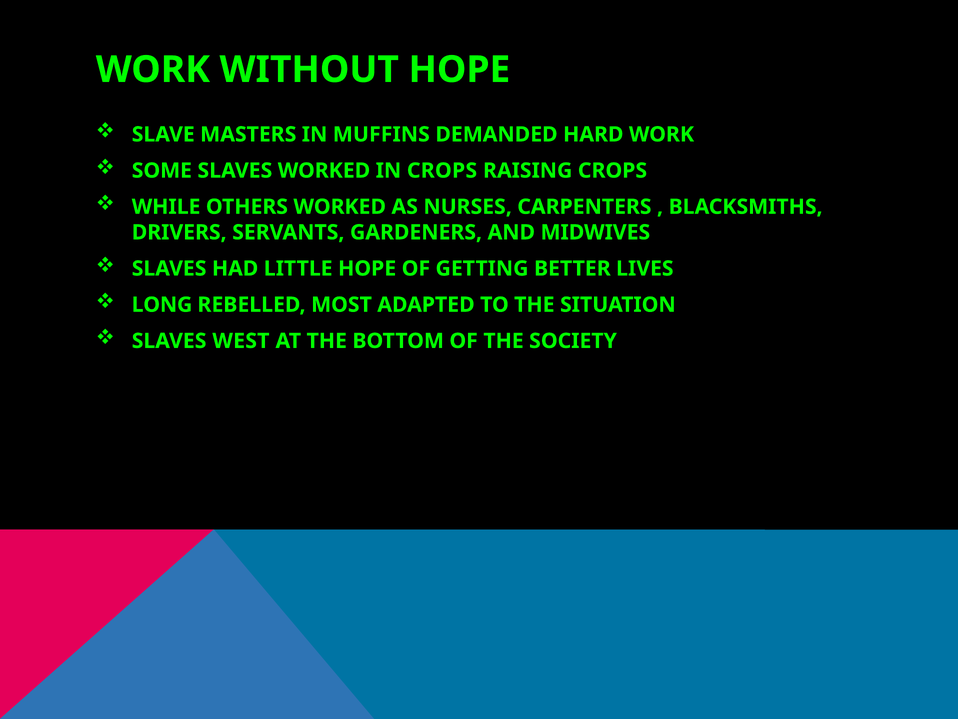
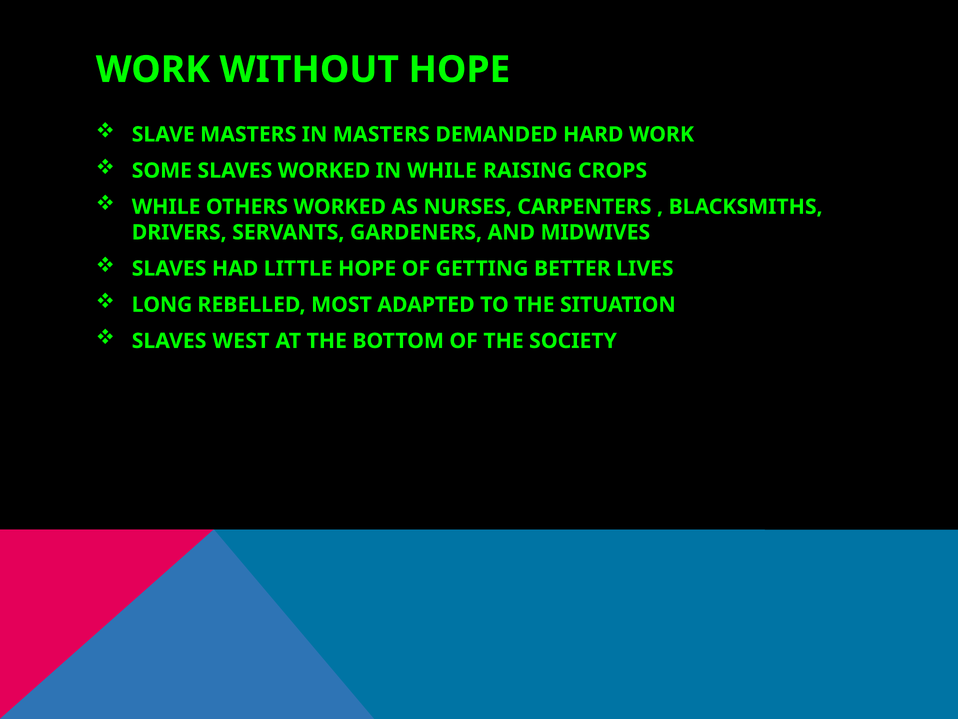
IN MUFFINS: MUFFINS -> MASTERS
IN CROPS: CROPS -> WHILE
